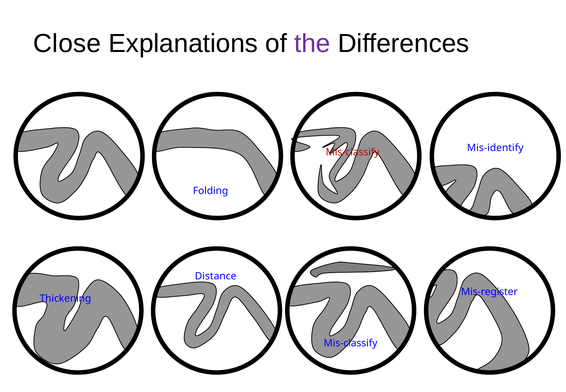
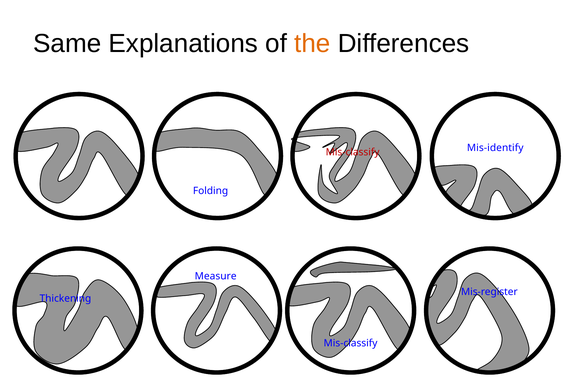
Close: Close -> Same
the colour: purple -> orange
Distance: Distance -> Measure
